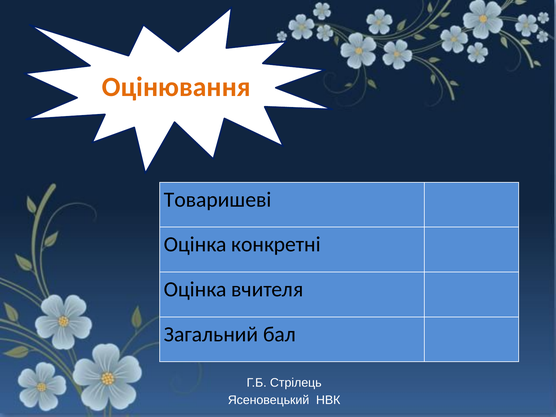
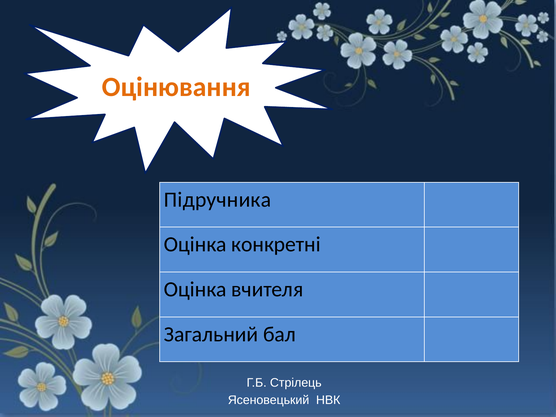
Товаришеві: Товаришеві -> Підручника
